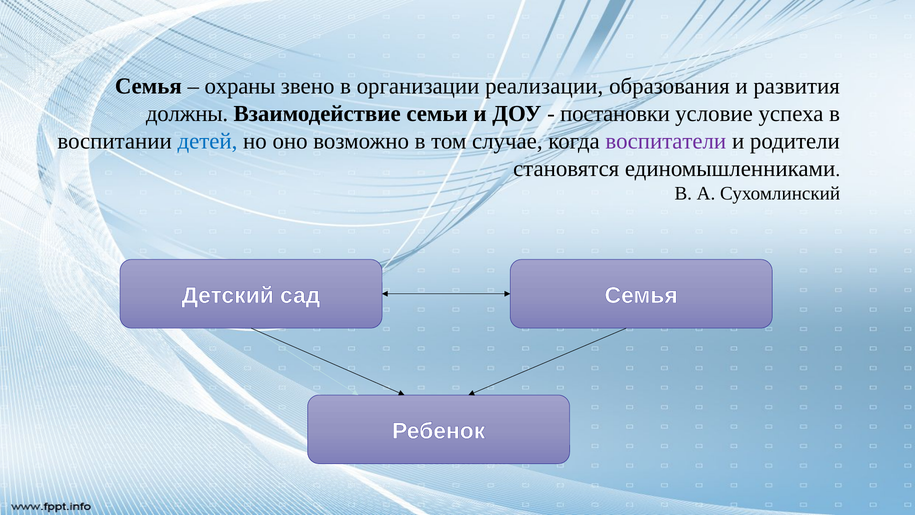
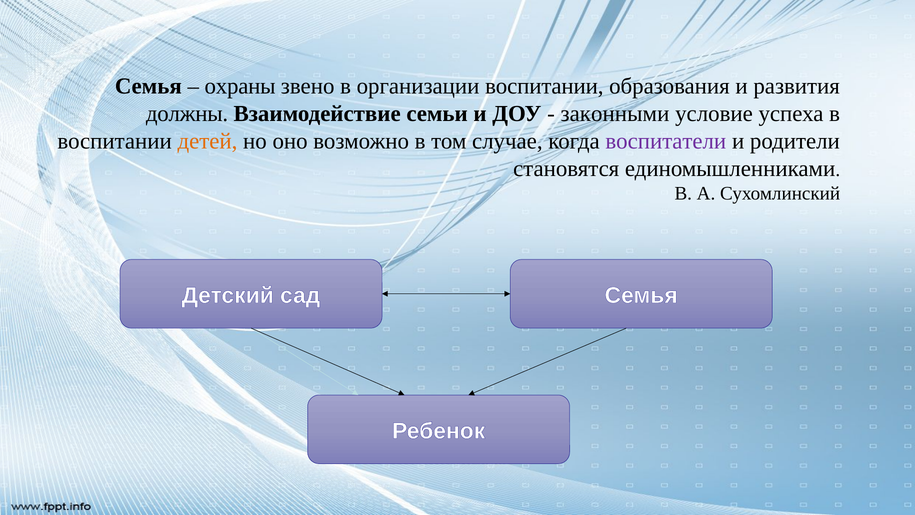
организации реализации: реализации -> воспитании
постановки: постановки -> законными
детей colour: blue -> orange
